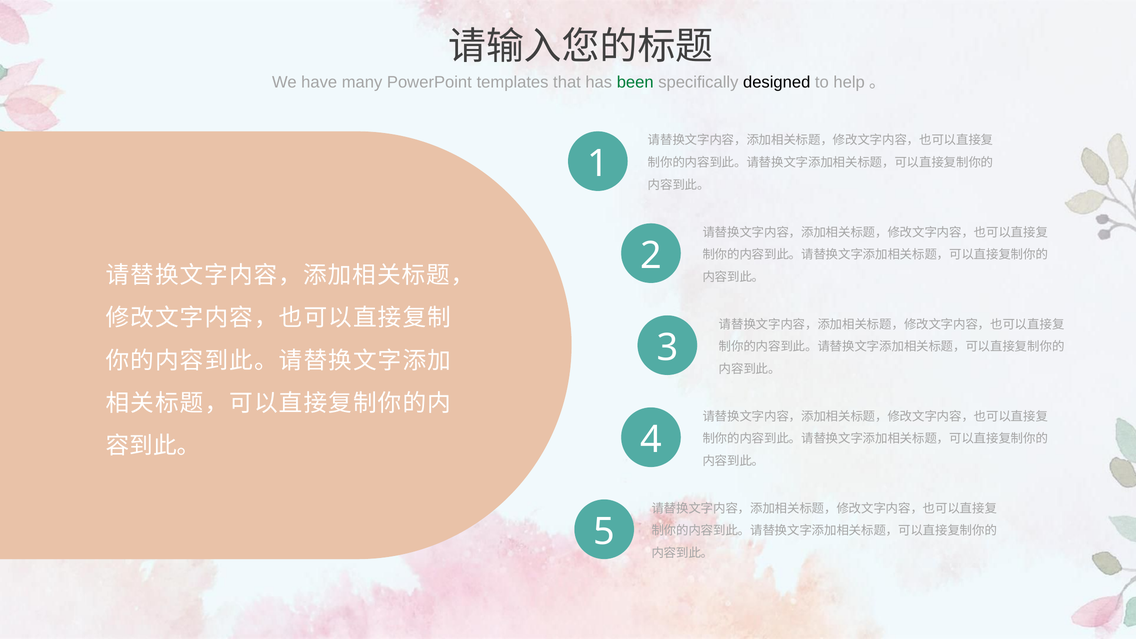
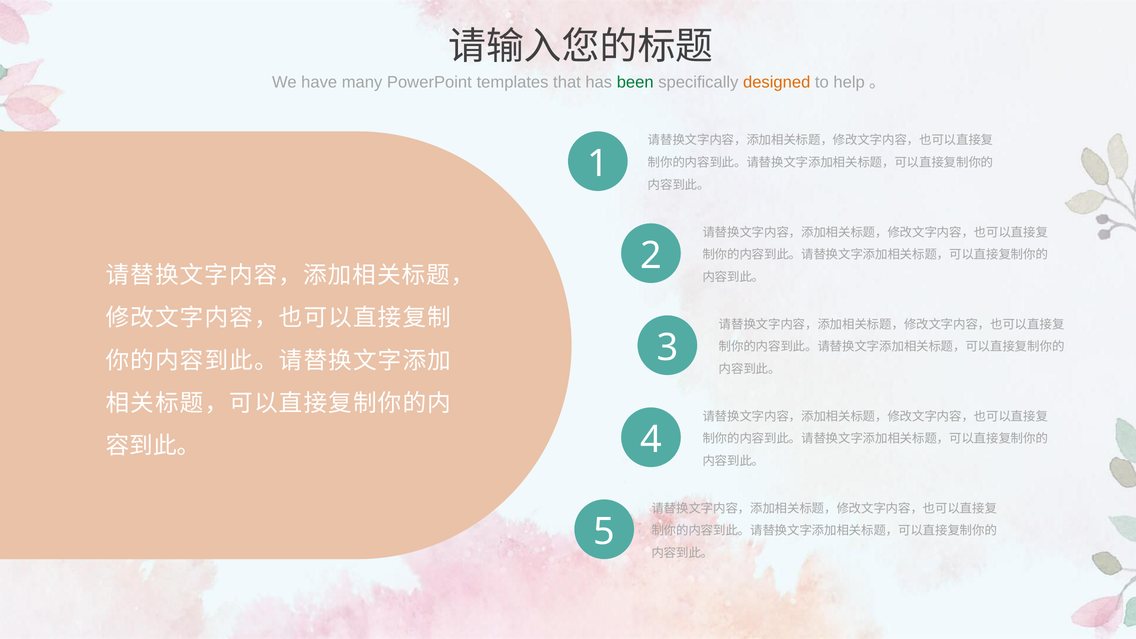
designed colour: black -> orange
